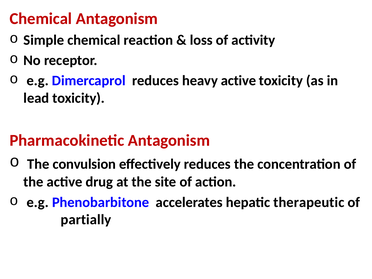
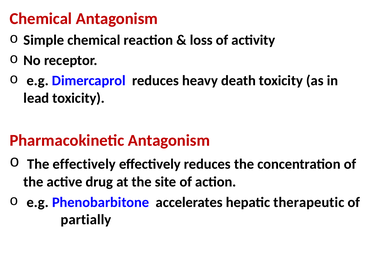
heavy active: active -> death
The convulsion: convulsion -> effectively
